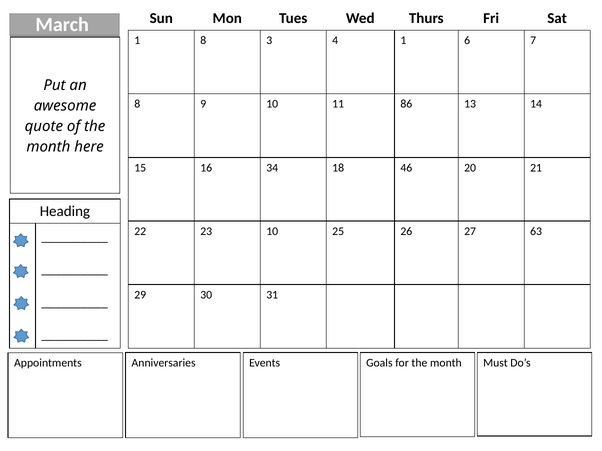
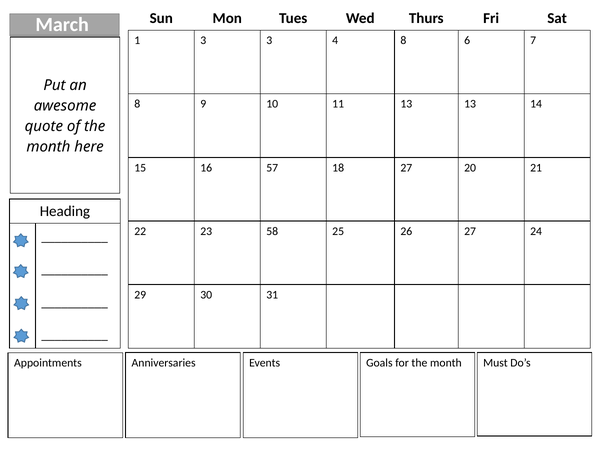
1 8: 8 -> 3
4 1: 1 -> 8
11 86: 86 -> 13
34: 34 -> 57
18 46: 46 -> 27
23 10: 10 -> 58
63: 63 -> 24
